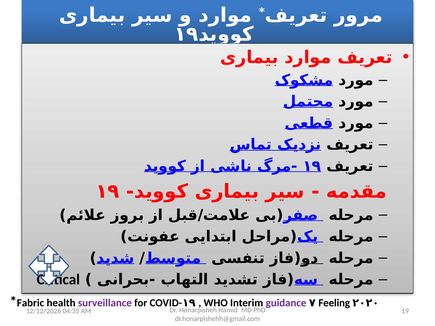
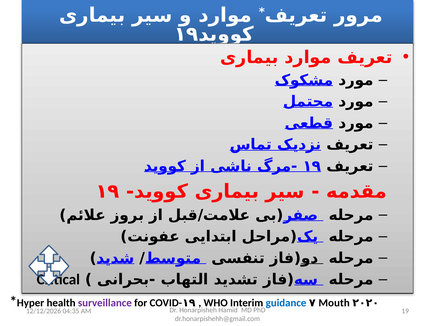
Fabric: Fabric -> Hyper
guidance colour: purple -> blue
Feeling: Feeling -> Mouth
